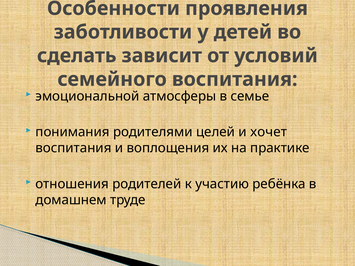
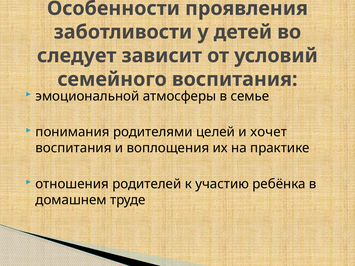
сделать: сделать -> следует
